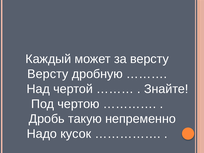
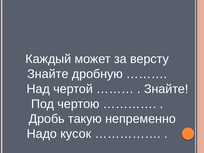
Версту at (48, 74): Версту -> Знайте
